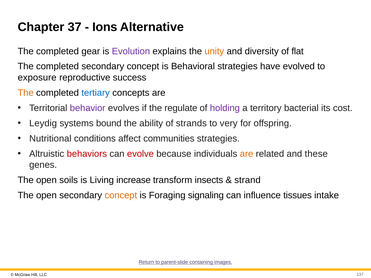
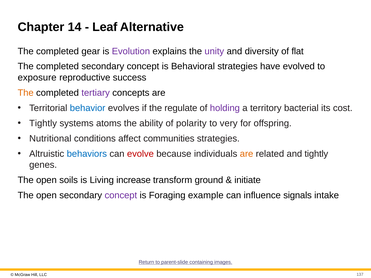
37: 37 -> 14
Ions: Ions -> Leaf
unity colour: orange -> purple
tertiary colour: blue -> purple
behavior colour: purple -> blue
Leydig at (43, 123): Leydig -> Tightly
bound: bound -> atoms
strands: strands -> polarity
behaviors colour: red -> blue
and these: these -> tightly
insects: insects -> ground
strand: strand -> initiate
concept at (121, 195) colour: orange -> purple
signaling: signaling -> example
tissues: tissues -> signals
